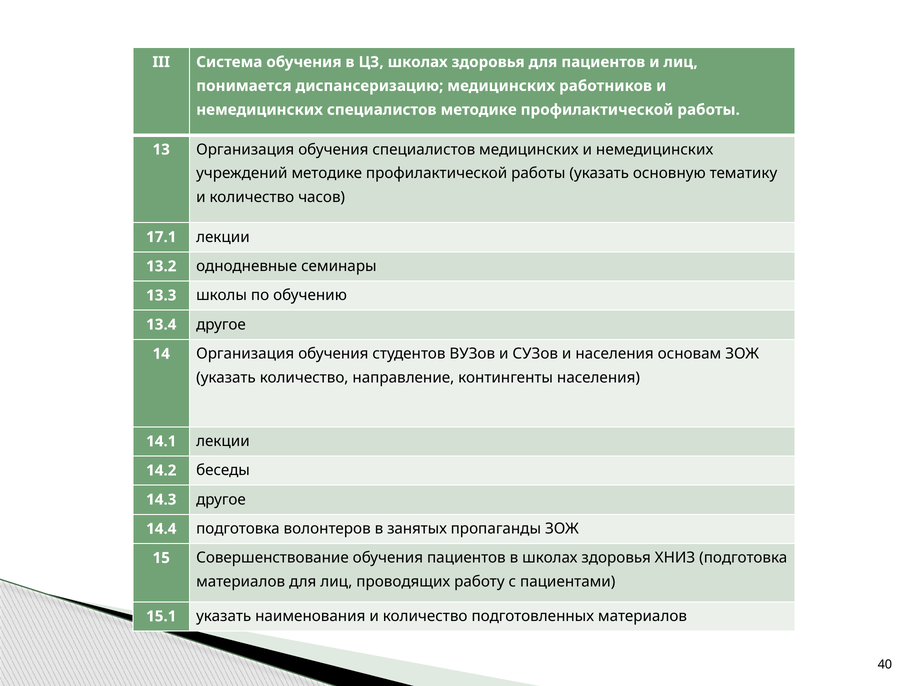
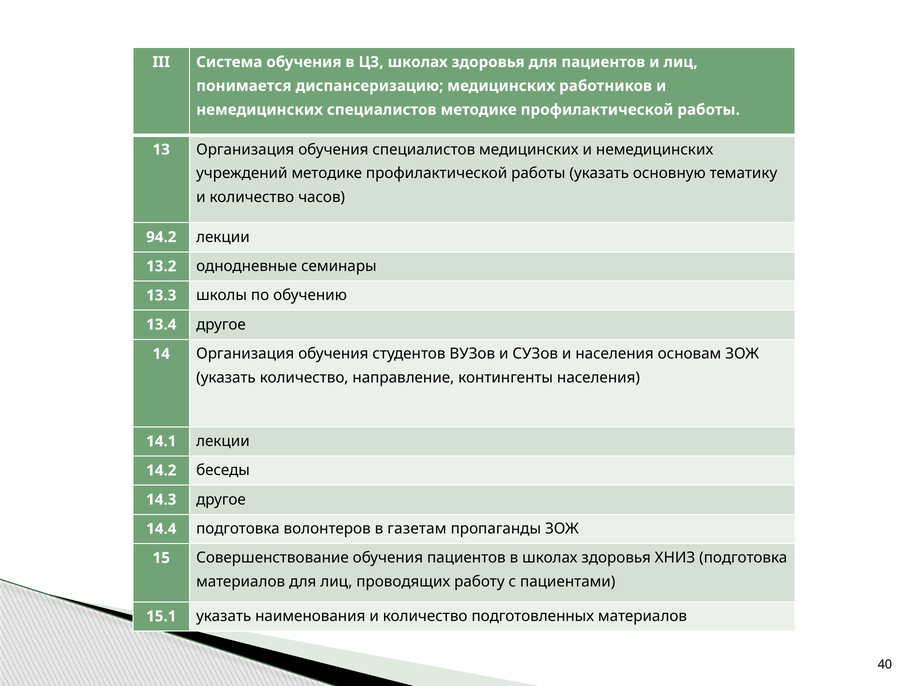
17.1: 17.1 -> 94.2
занятых: занятых -> газетам
